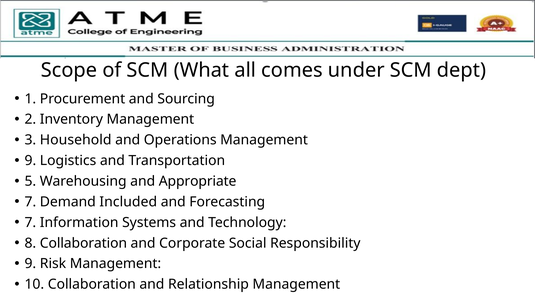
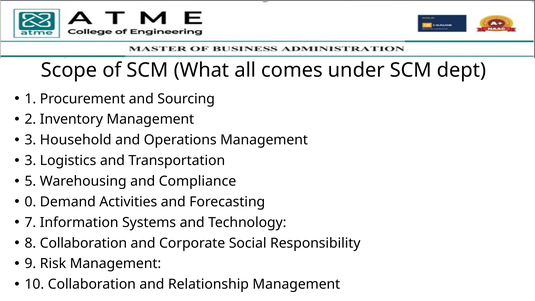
9 at (30, 161): 9 -> 3
Appropriate: Appropriate -> Compliance
7 at (30, 202): 7 -> 0
Included: Included -> Activities
